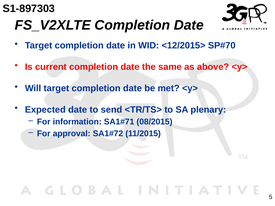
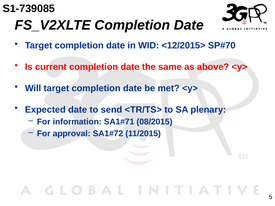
S1-897303: S1-897303 -> S1-739085
